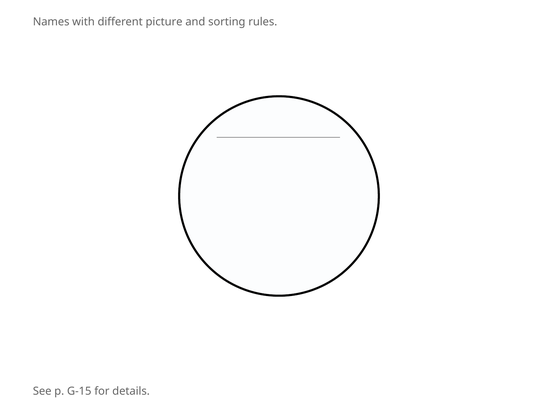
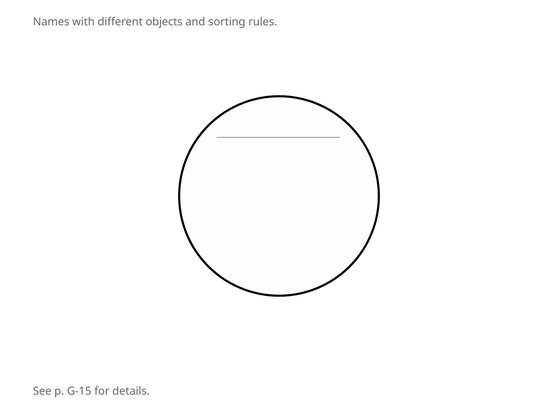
picture: picture -> objects
